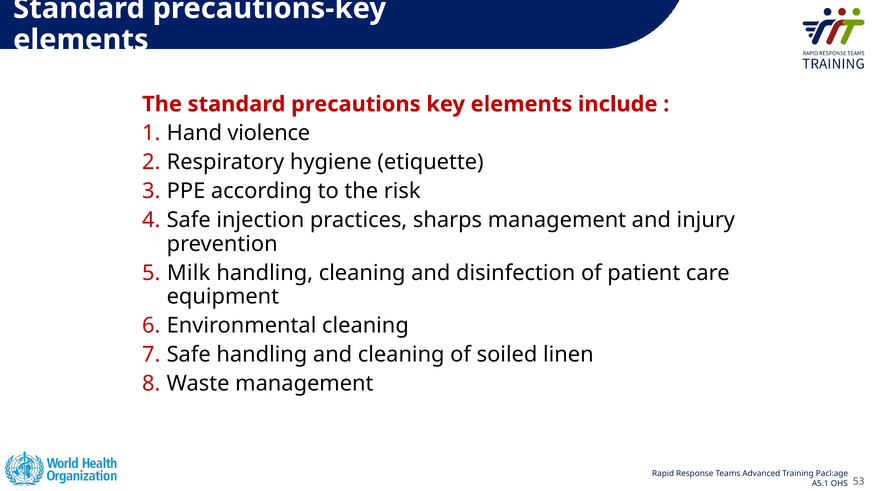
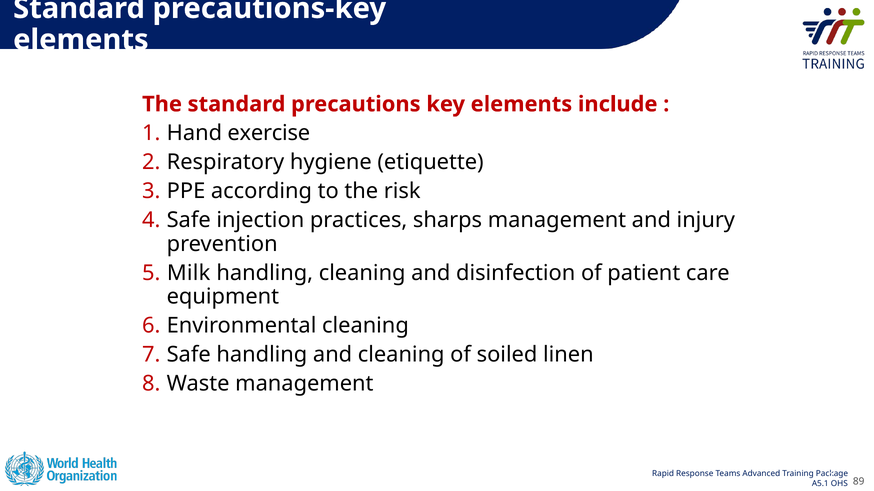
violence: violence -> exercise
53: 53 -> 89
